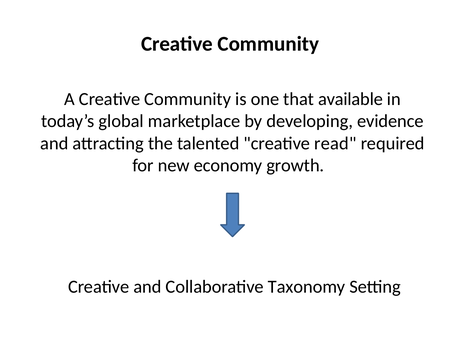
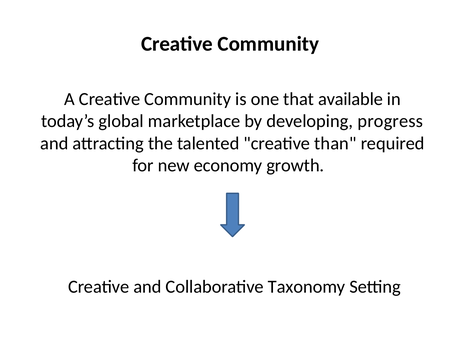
evidence: evidence -> progress
read: read -> than
